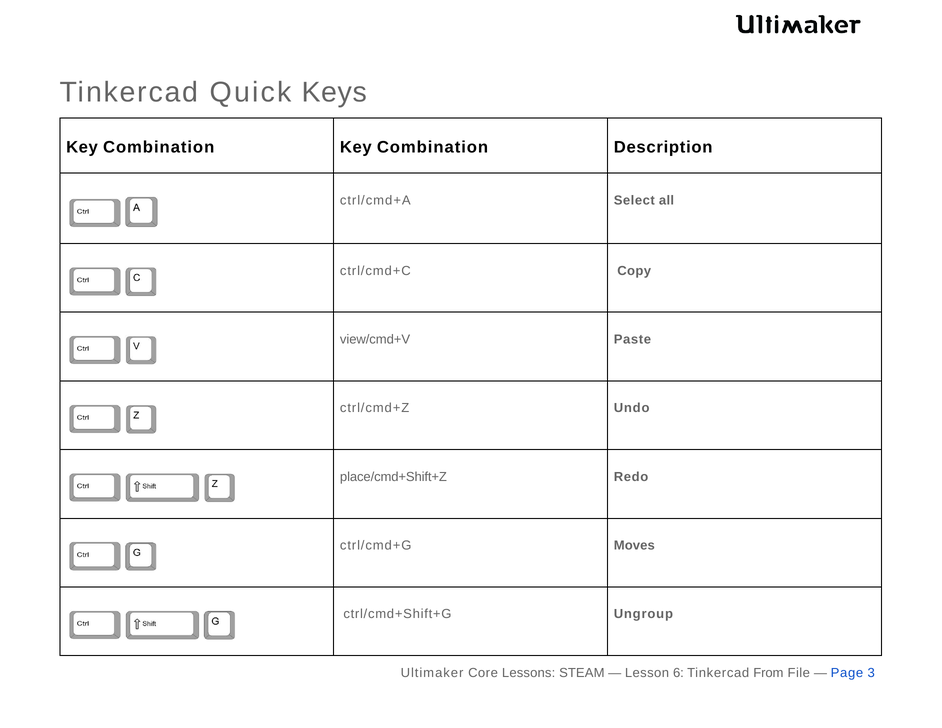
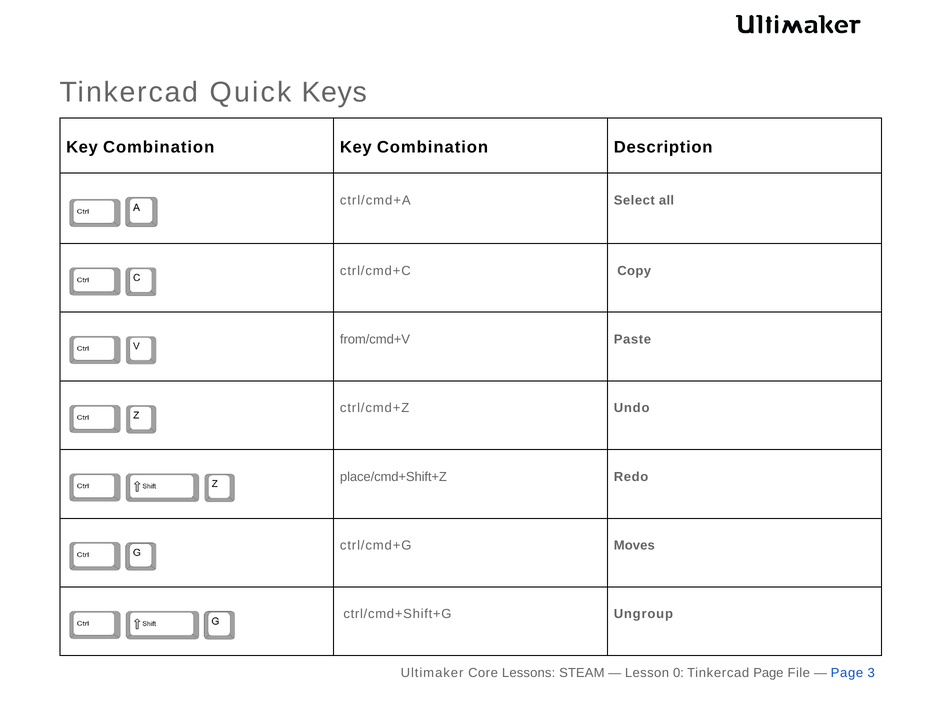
view/cmd+V: view/cmd+V -> from/cmd+V
6: 6 -> 0
Tinkercad From: From -> Page
